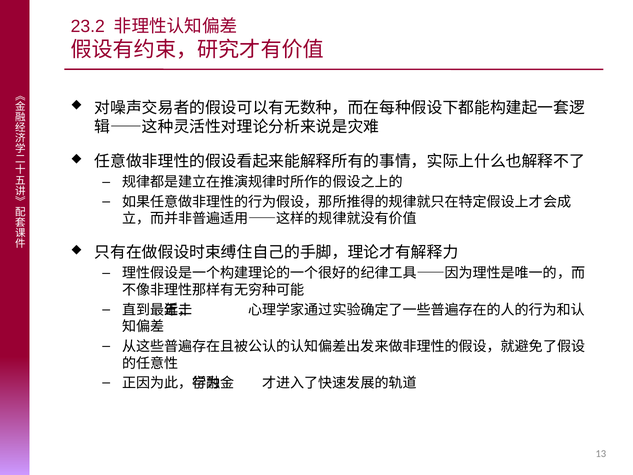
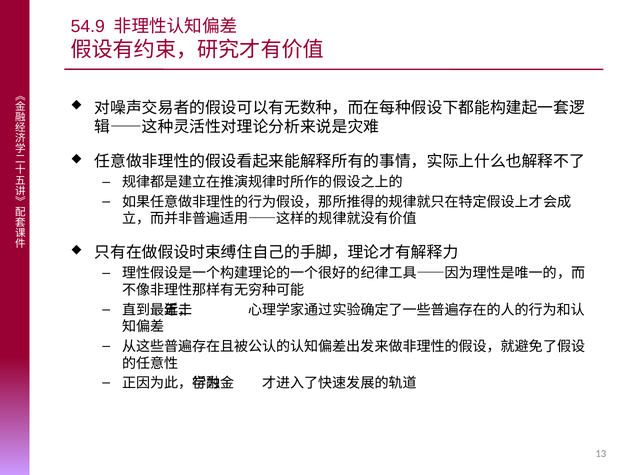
23.2: 23.2 -> 54.9
